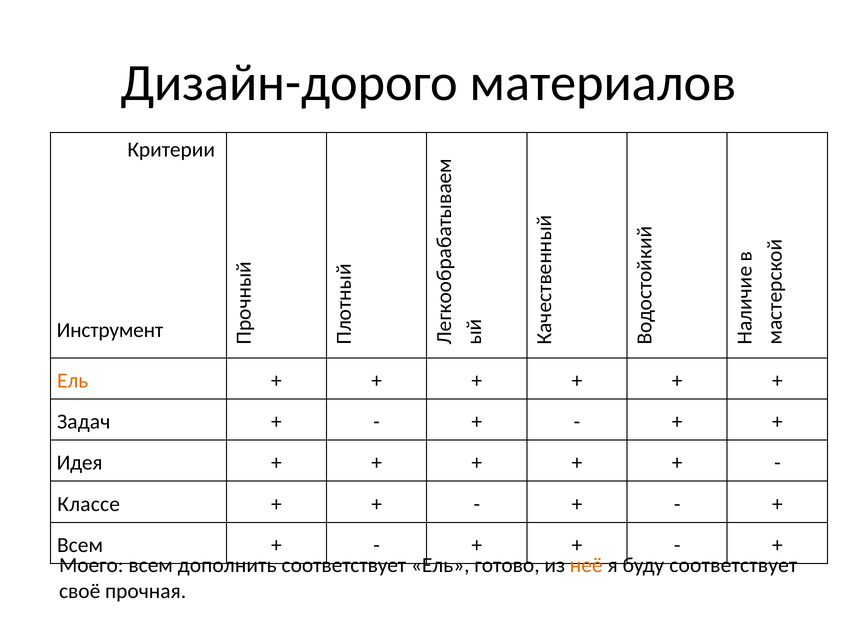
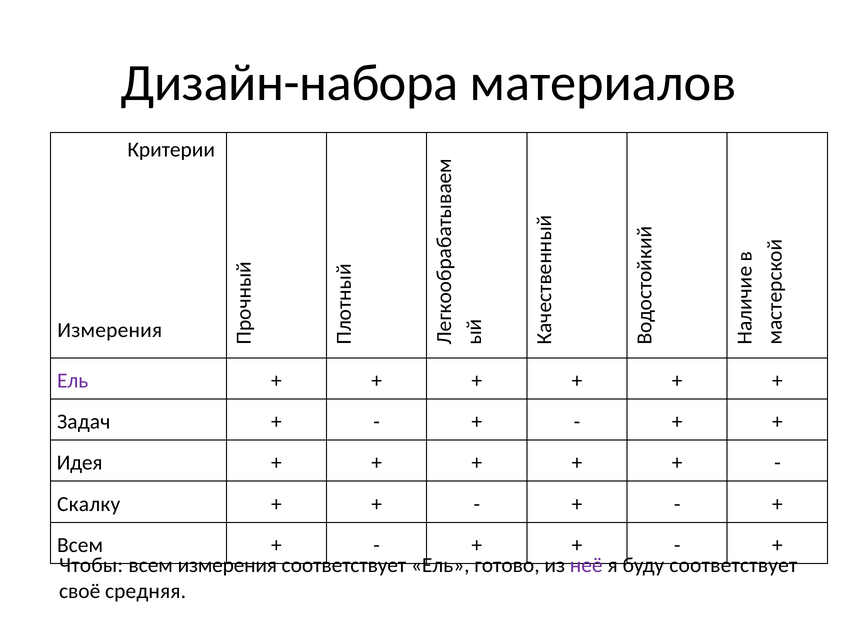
Дизайн-дорого: Дизайн-дорого -> Дизайн-набора
Инструмент at (110, 330): Инструмент -> Измерения
Ель at (73, 381) colour: orange -> purple
Классе: Классе -> Скалку
Моего: Моего -> Чтобы
всем дополнить: дополнить -> измерения
неё colour: orange -> purple
прочная: прочная -> средняя
